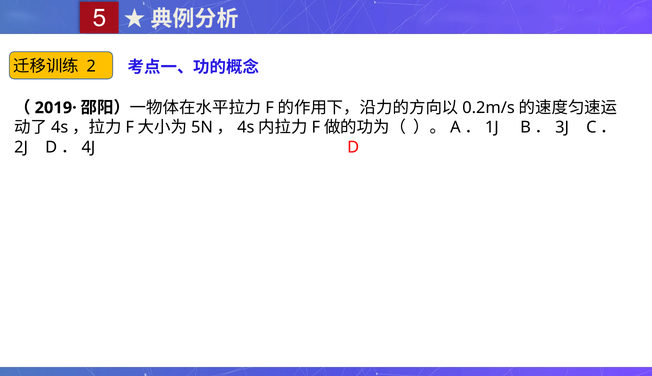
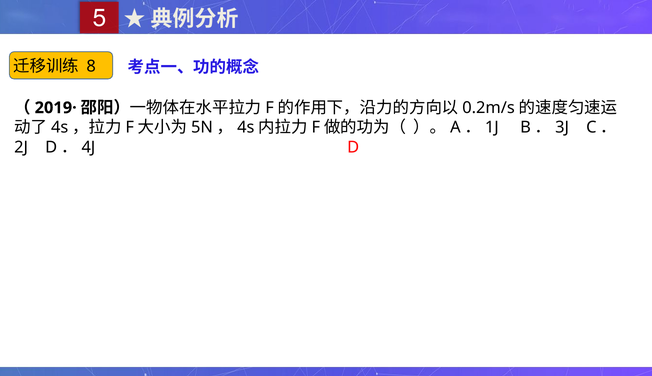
2: 2 -> 8
